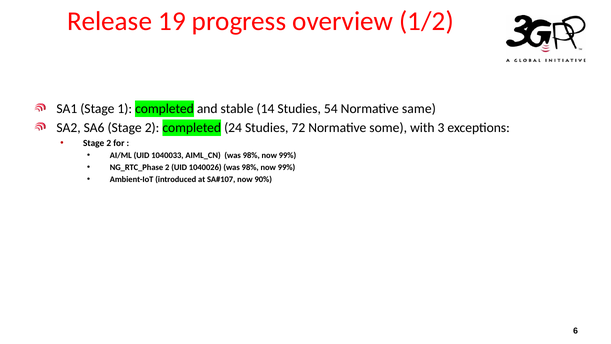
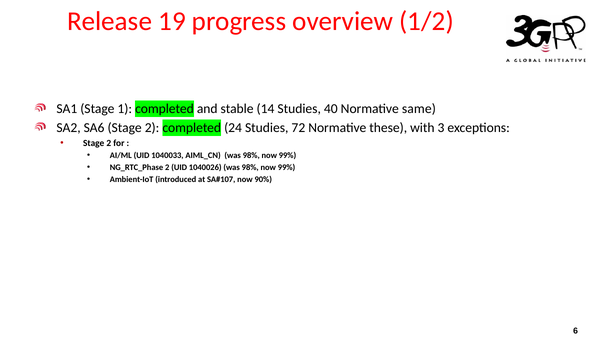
54: 54 -> 40
some: some -> these
